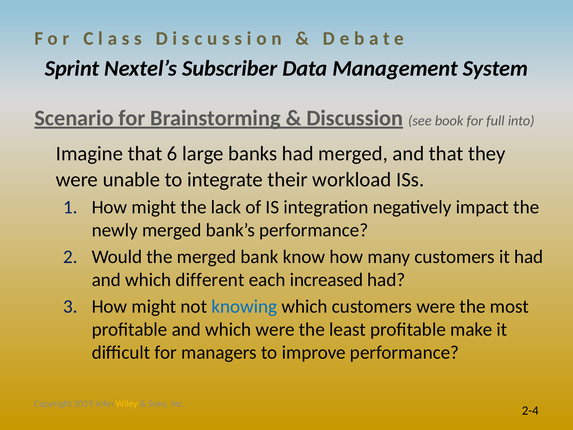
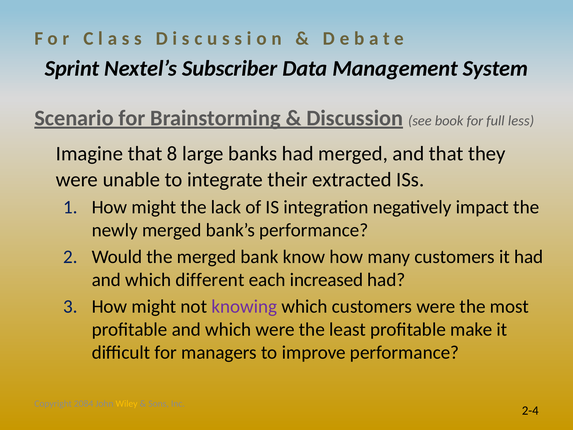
into: into -> less
6: 6 -> 8
workload: workload -> extracted
knowing colour: blue -> purple
2019: 2019 -> 2084
